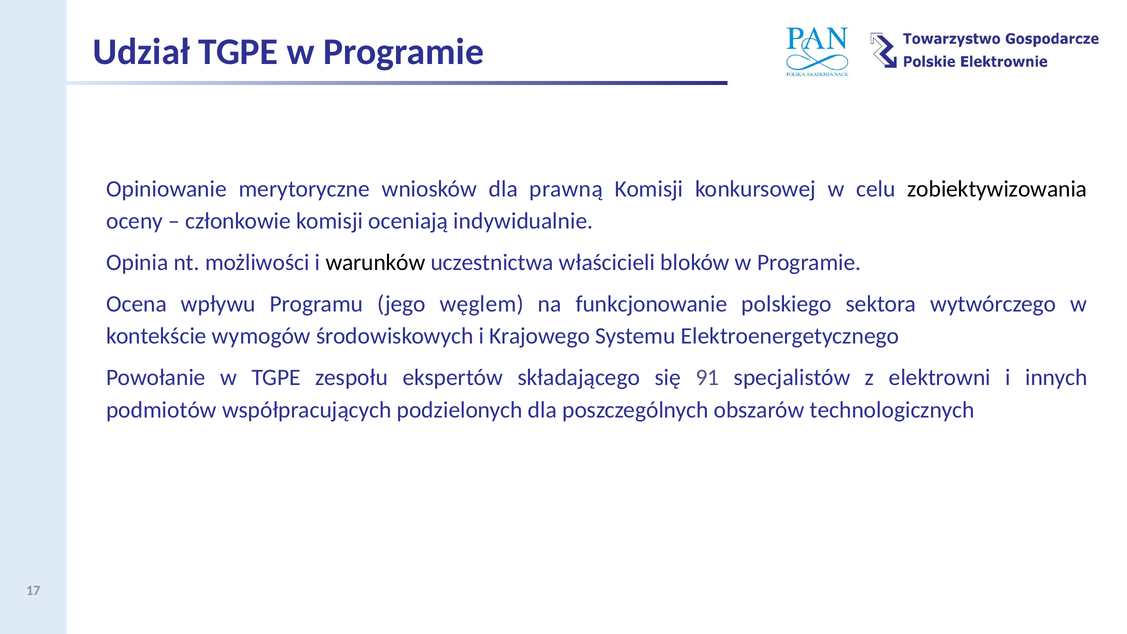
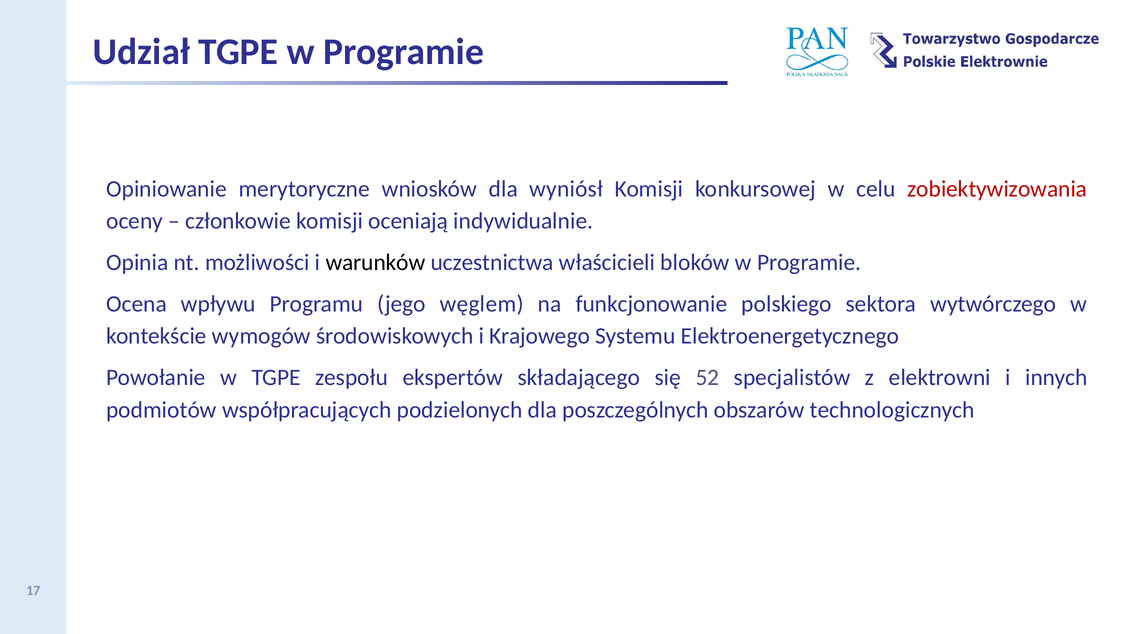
prawną: prawną -> wyniósł
zobiektywizowania colour: black -> red
91: 91 -> 52
